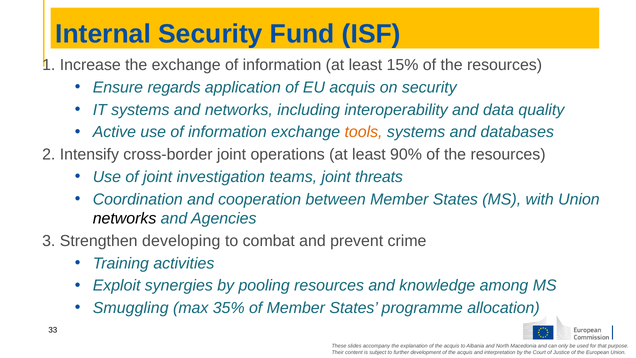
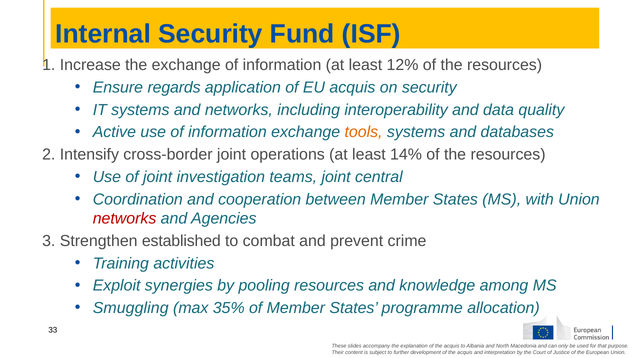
15%: 15% -> 12%
90%: 90% -> 14%
threats: threats -> central
networks at (125, 218) colour: black -> red
developing: developing -> established
